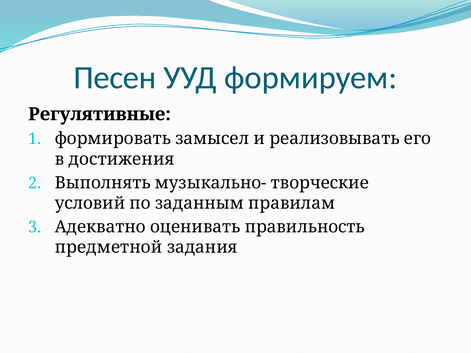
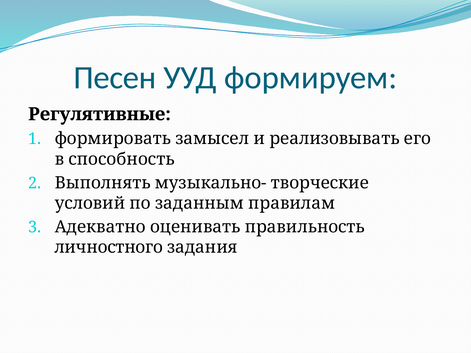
достижения: достижения -> способность
предметной: предметной -> личностного
